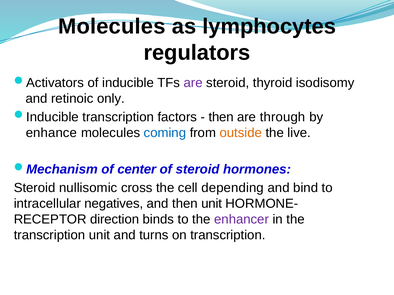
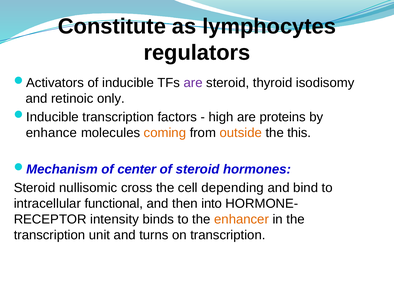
Molecules at (112, 26): Molecules -> Constitute
then at (221, 117): then -> high
through: through -> proteins
coming colour: blue -> orange
live: live -> this
negatives: negatives -> functional
then unit: unit -> into
direction: direction -> intensity
enhancer colour: purple -> orange
